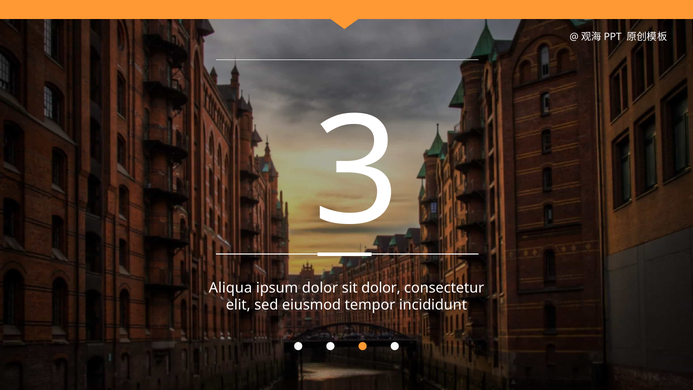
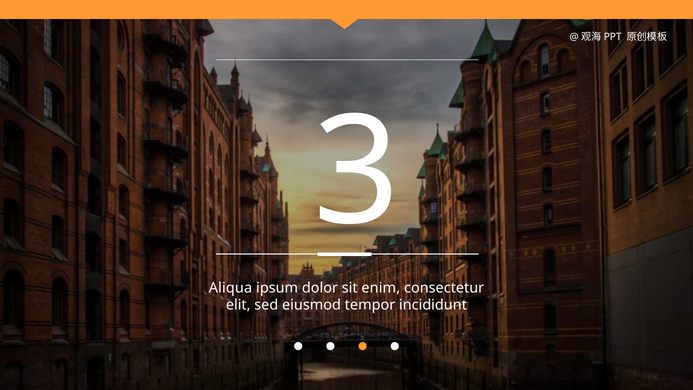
sit dolor: dolor -> enim
